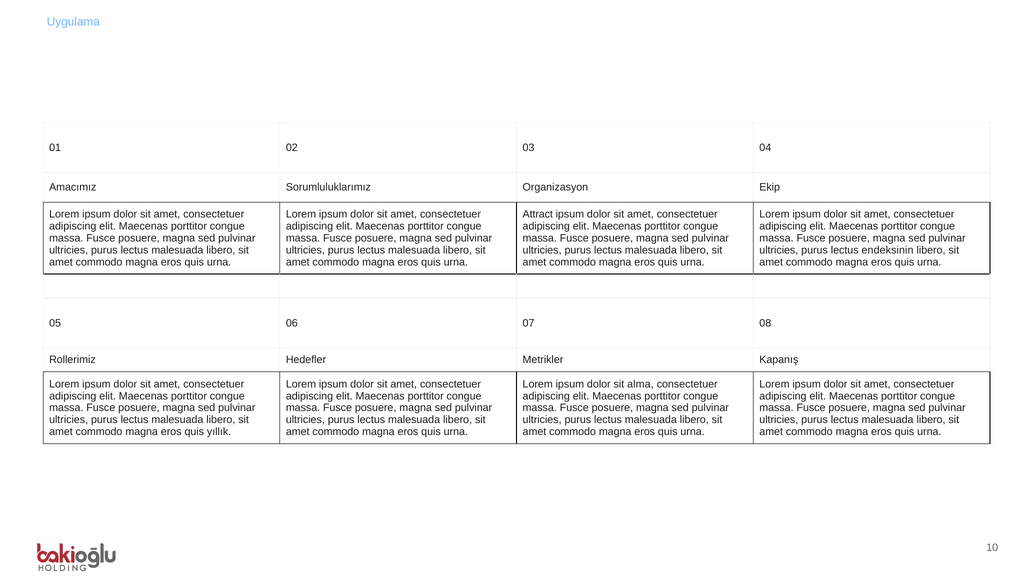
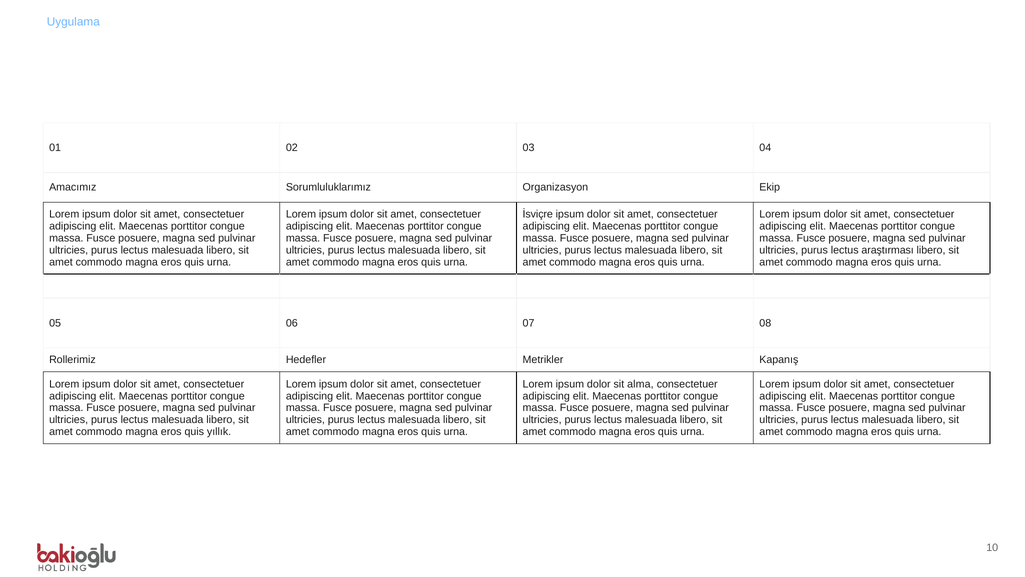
Attract: Attract -> İsviçre
endeksinin: endeksinin -> araştırması
